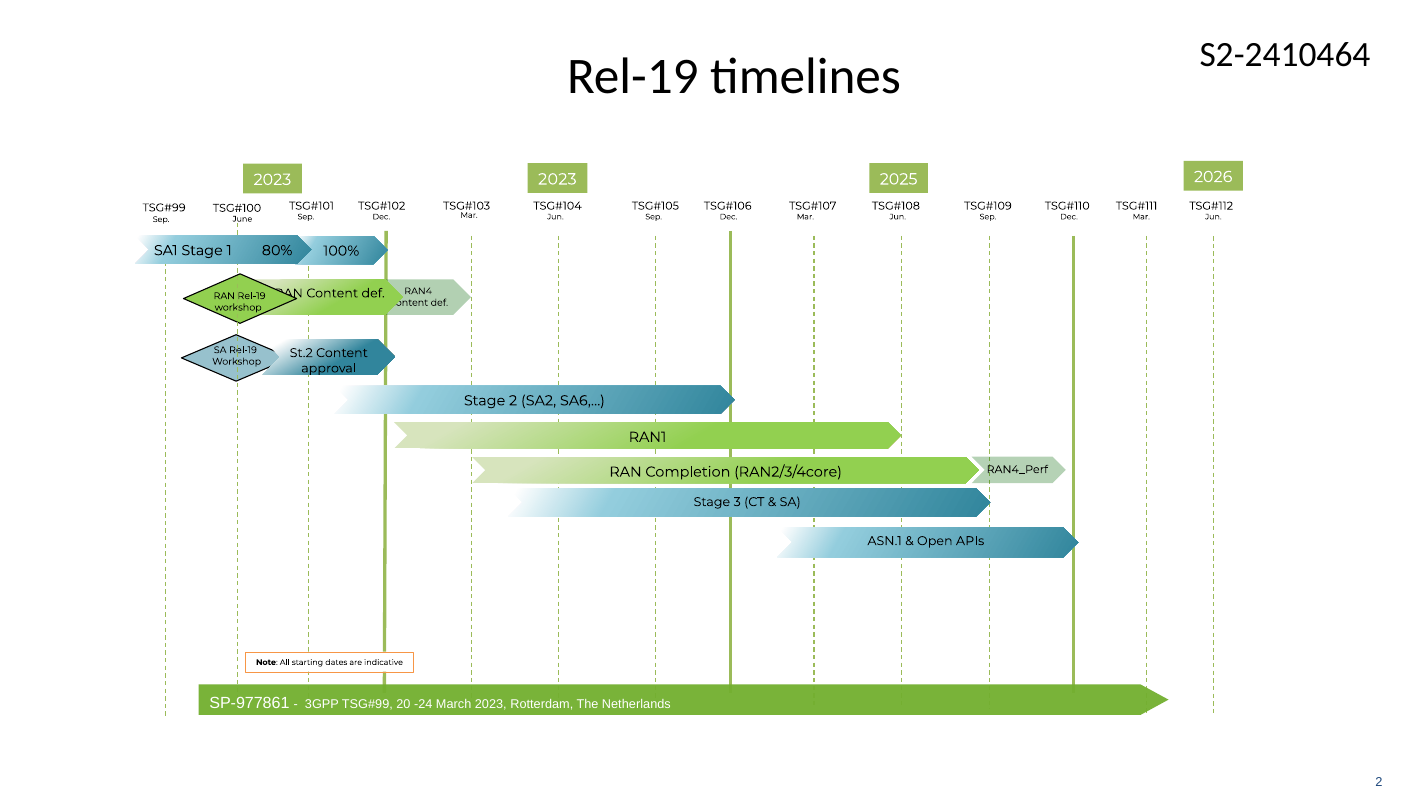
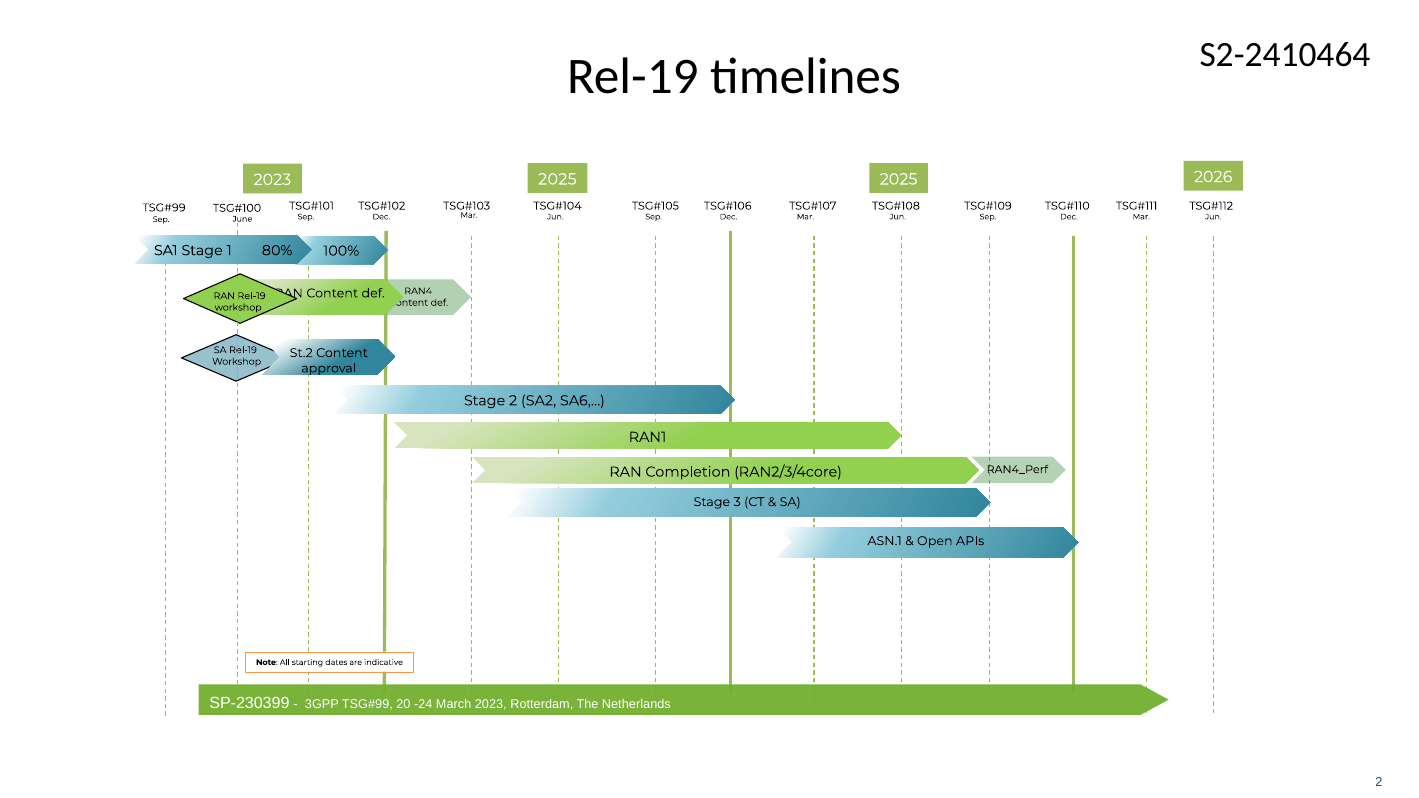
2023 at (557, 179): 2023 -> 2025
SP-977861: SP-977861 -> SP-230399
